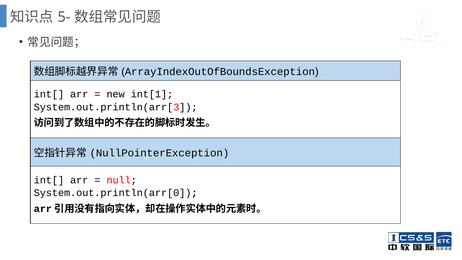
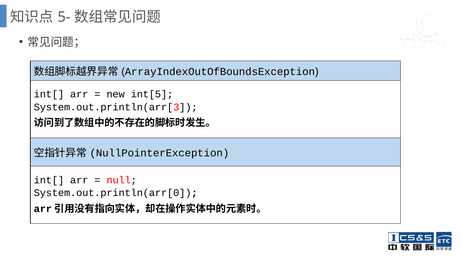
int[1: int[1 -> int[5
